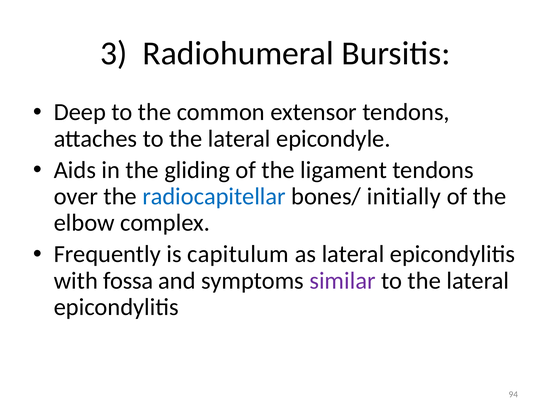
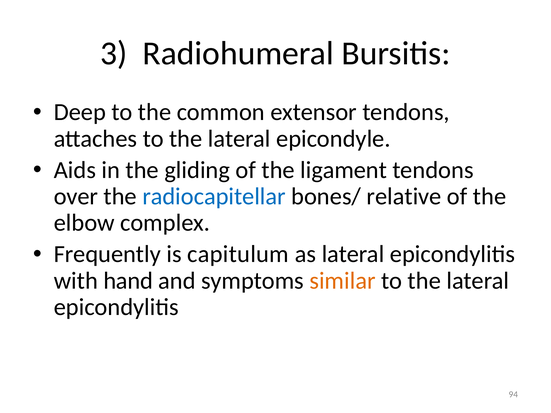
initially: initially -> relative
fossa: fossa -> hand
similar colour: purple -> orange
